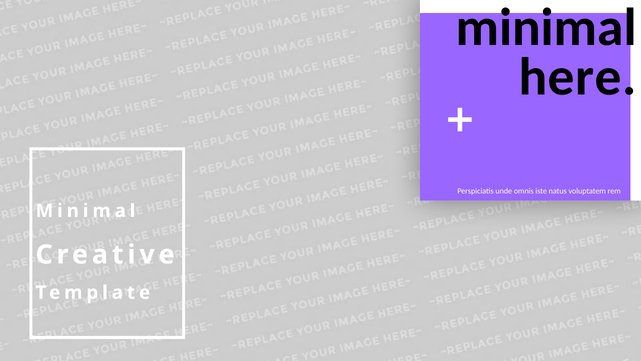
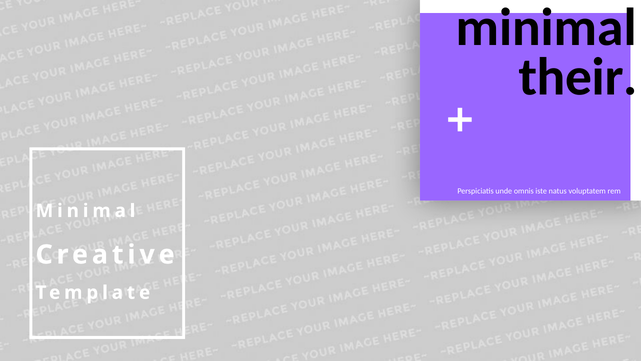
here: here -> their
